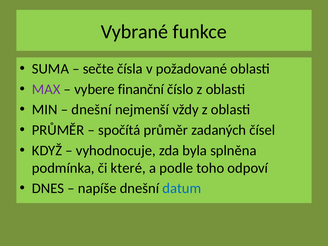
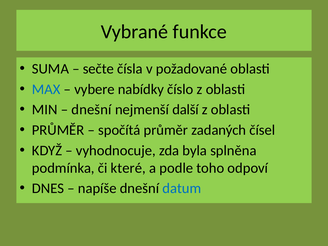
MAX colour: purple -> blue
finanční: finanční -> nabídky
vždy: vždy -> další
